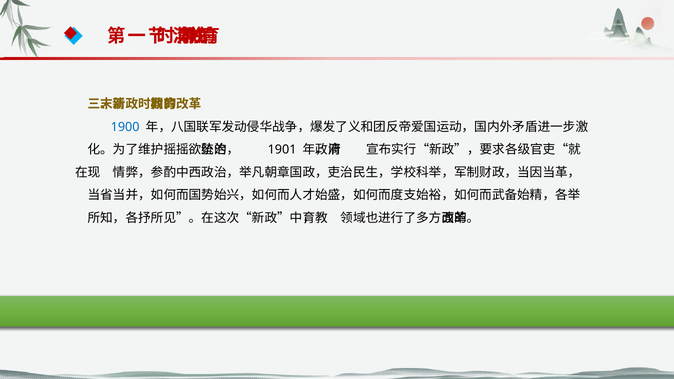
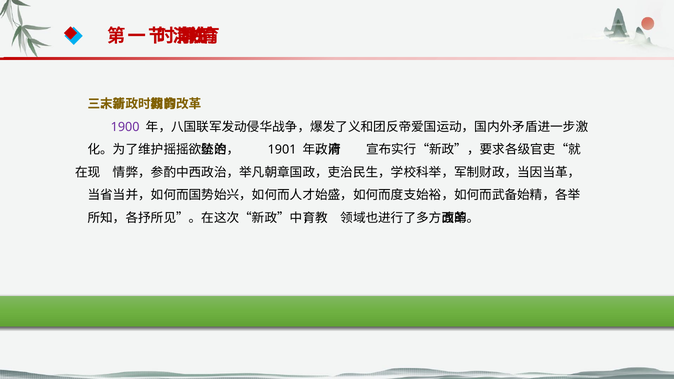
1900 colour: blue -> purple
